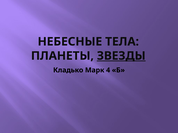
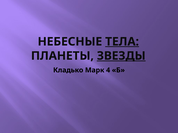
ТЕЛА underline: none -> present
